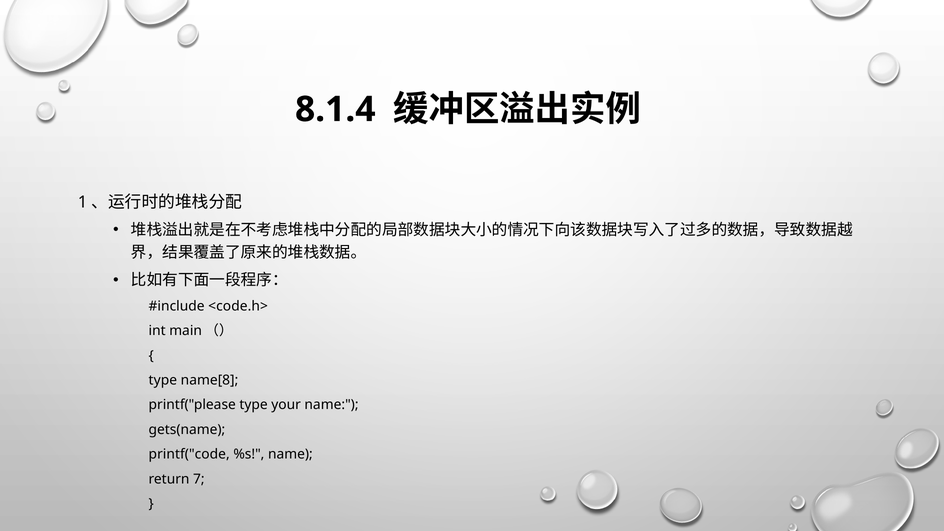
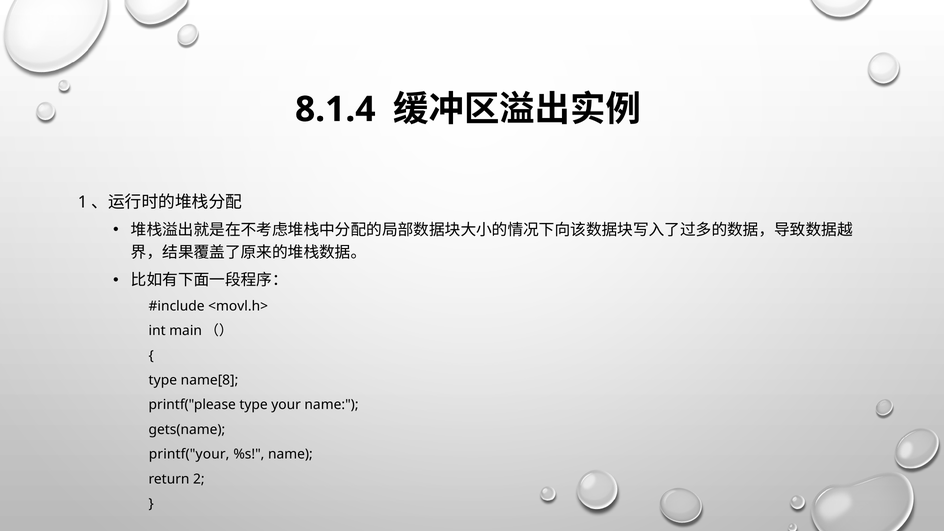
<code.h>: <code.h> -> <movl.h>
printf("code: printf("code -> printf("your
7: 7 -> 2
